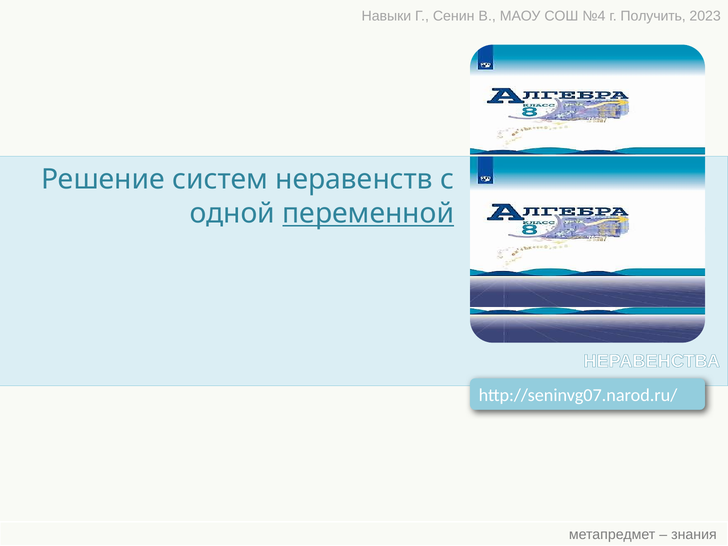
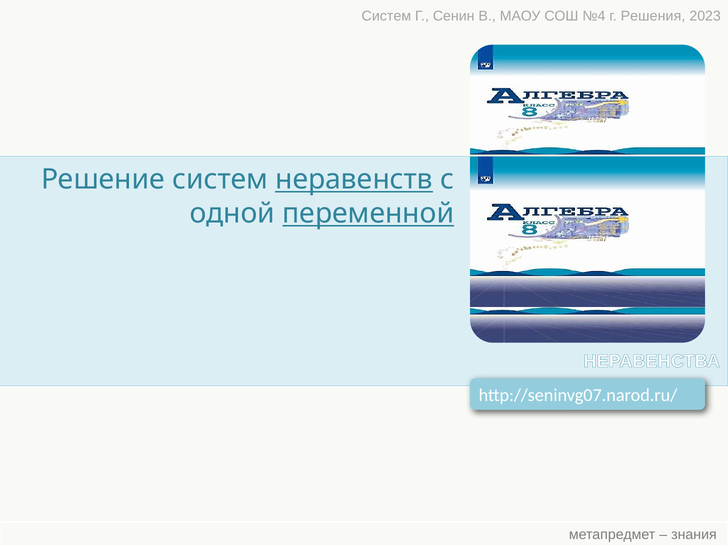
Навыки at (386, 16): Навыки -> Систем
Получить: Получить -> Решения
неравенств underline: none -> present
